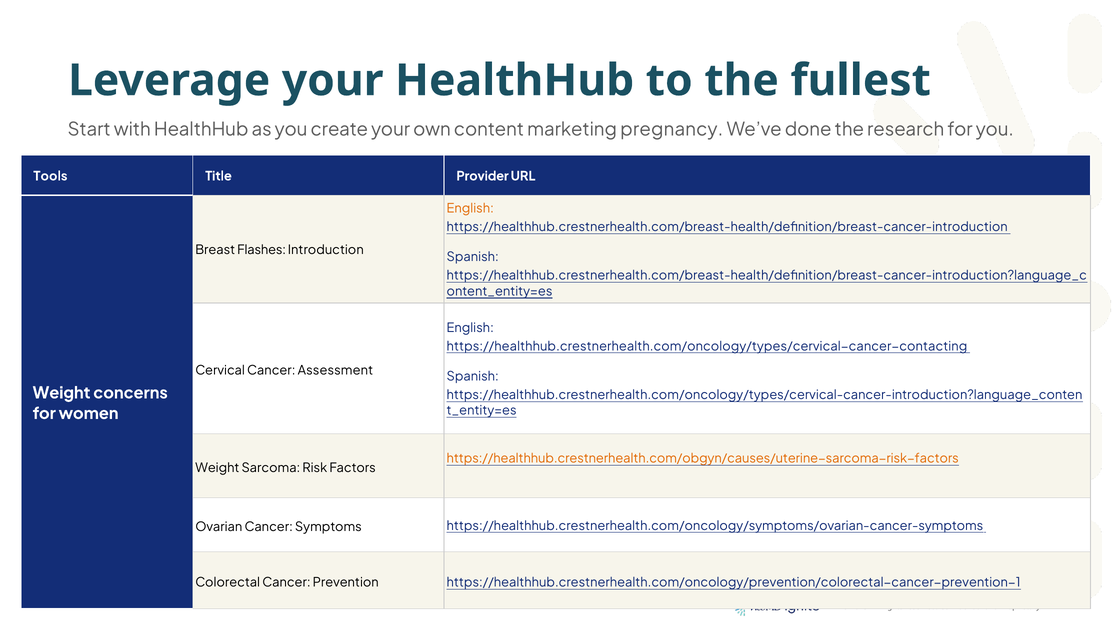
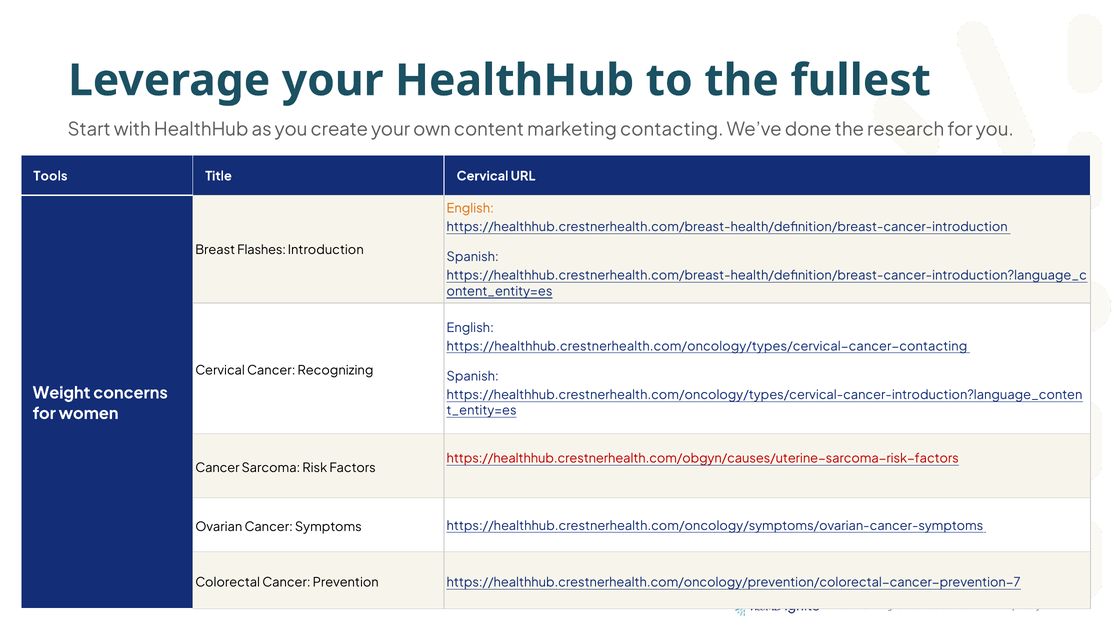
pregnancy: pregnancy -> contacting
Title Provider: Provider -> Cervical
Assessment: Assessment -> Recognizing
https://healthhub.crestnerhealth.com/obgyn/causes/uterine-sarcoma-risk-factors colour: orange -> red
Weight at (217, 468): Weight -> Cancer
https://healthhub.crestnerhealth.com/oncology/prevention/colorectal-cancer-prevention-1: https://healthhub.crestnerhealth.com/oncology/prevention/colorectal-cancer-prevention-1 -> https://healthhub.crestnerhealth.com/oncology/prevention/colorectal-cancer-prevention-7
